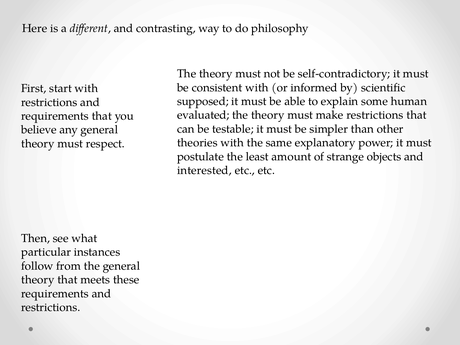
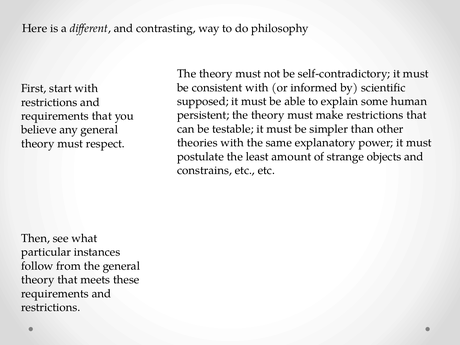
evaluated: evaluated -> persistent
interested: interested -> constrains
